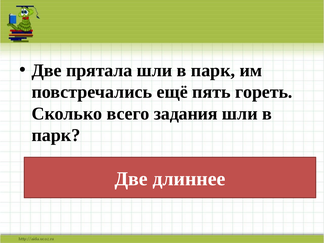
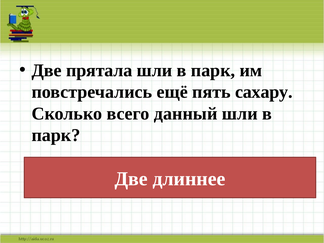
гореть: гореть -> сахару
задания: задания -> данный
